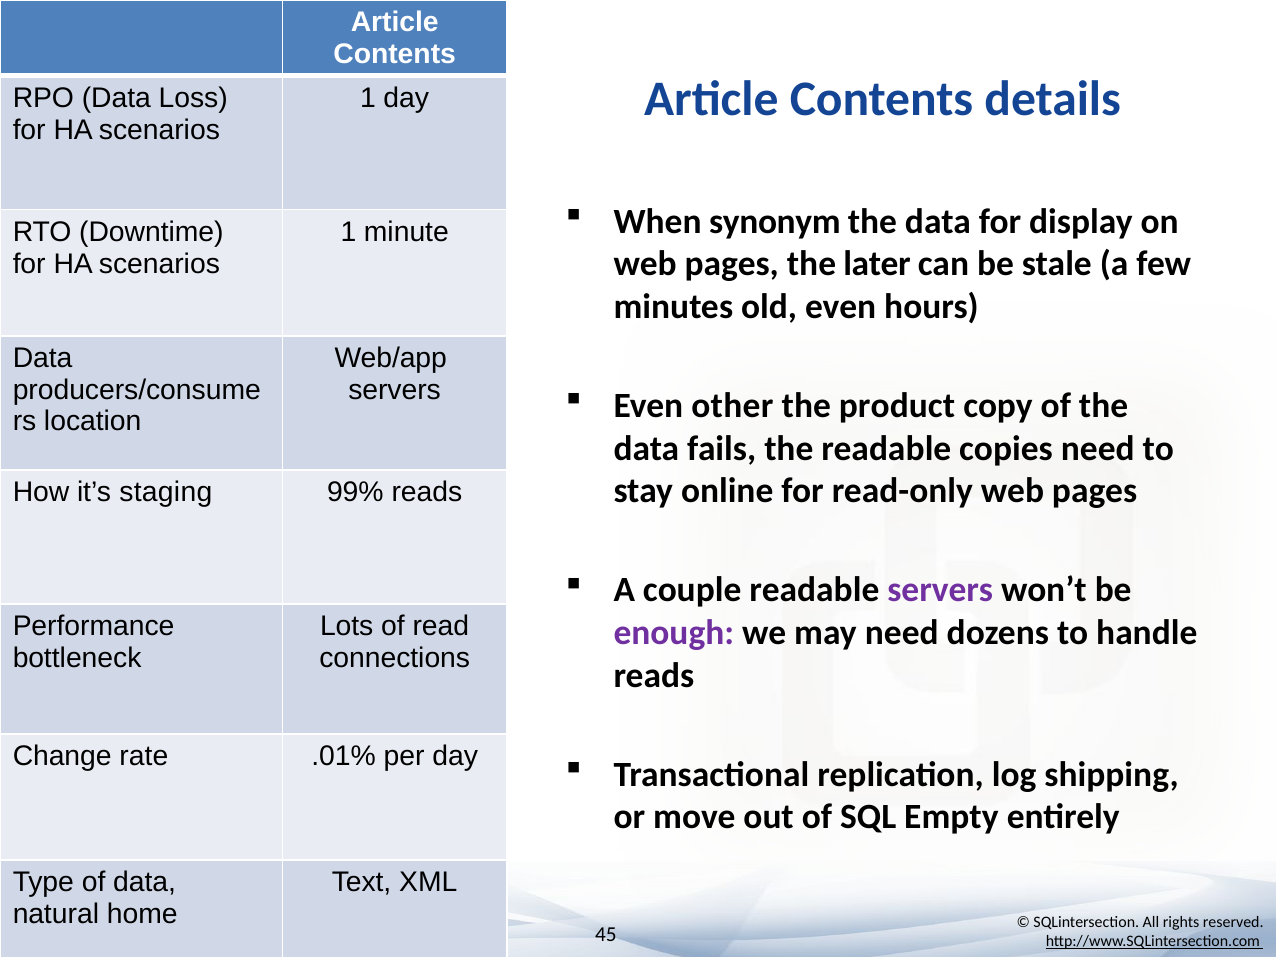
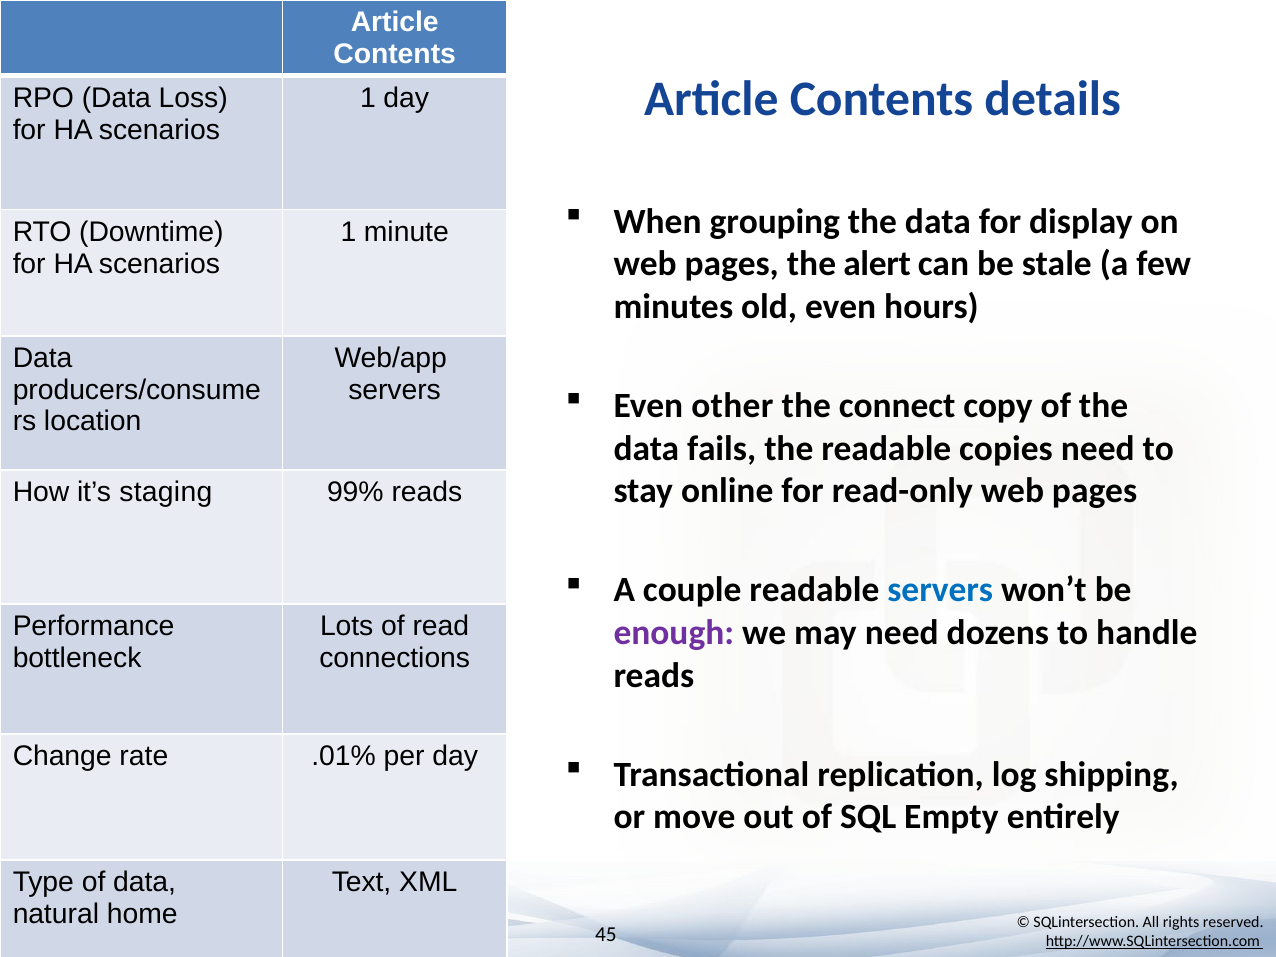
synonym: synonym -> grouping
later: later -> alert
product: product -> connect
servers at (940, 590) colour: purple -> blue
